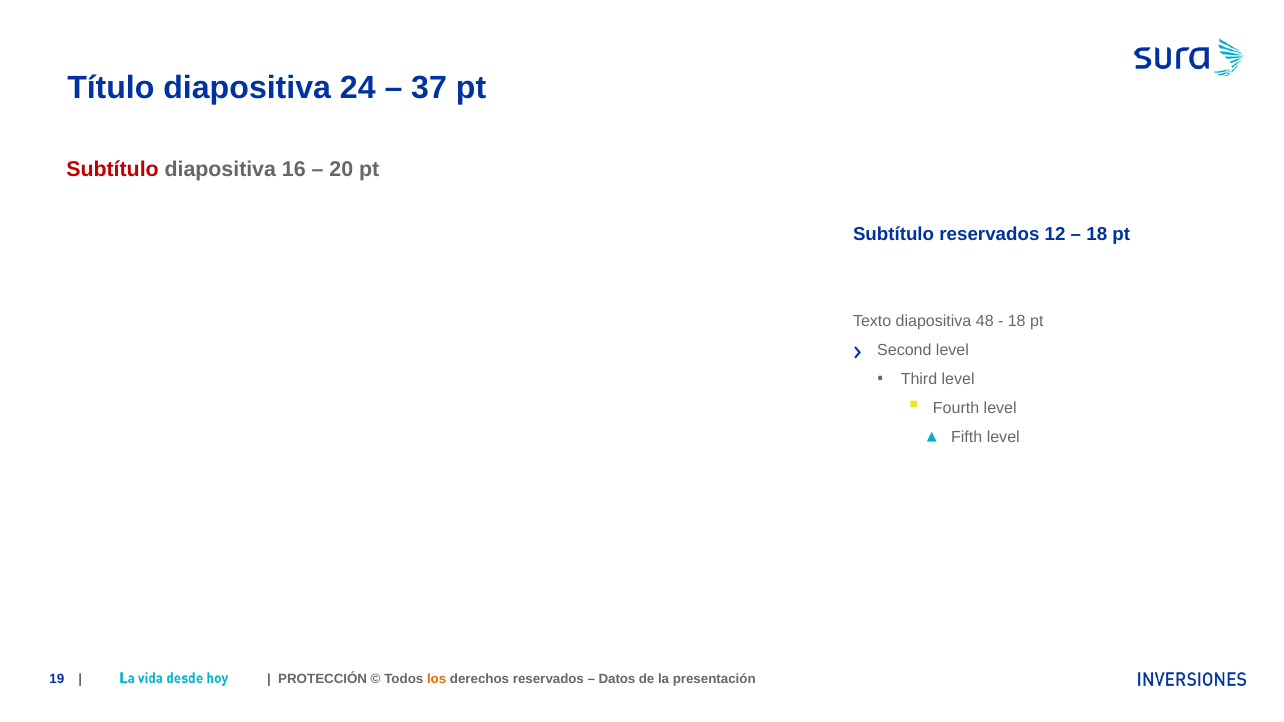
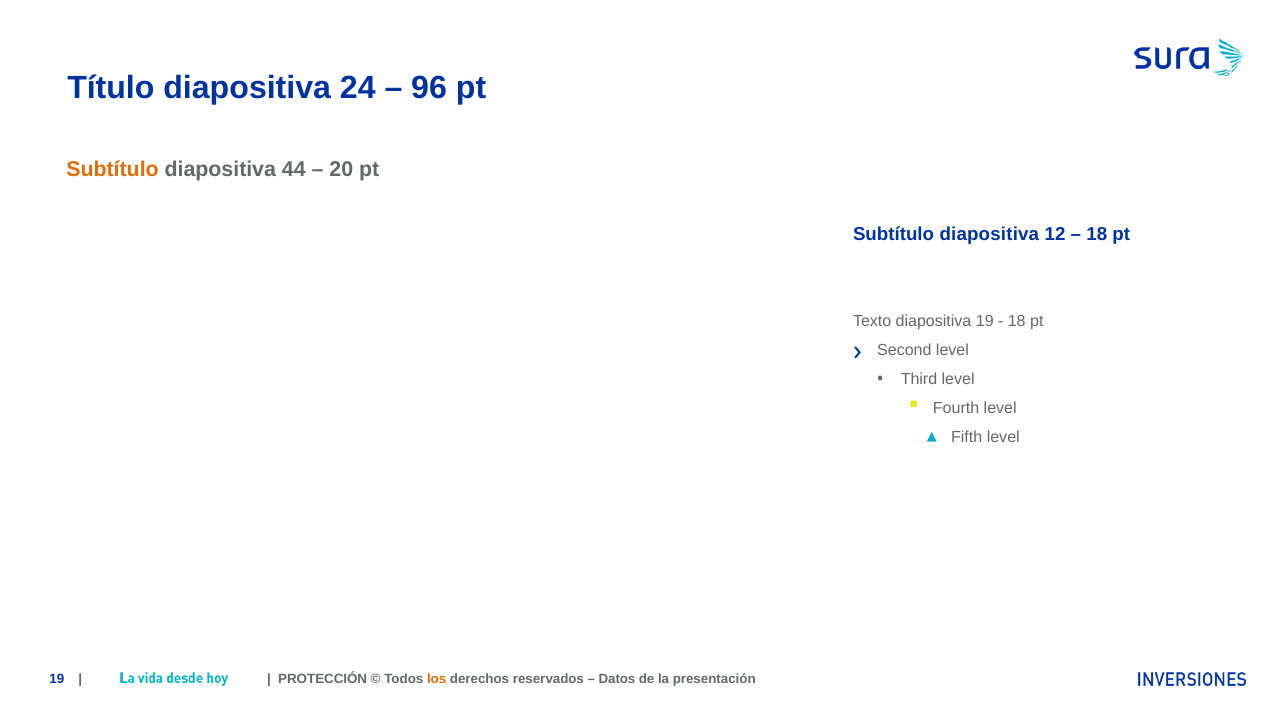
37: 37 -> 96
Subtítulo at (113, 170) colour: red -> orange
16: 16 -> 44
reservados at (989, 235): reservados -> diapositiva
diapositiva 48: 48 -> 19
